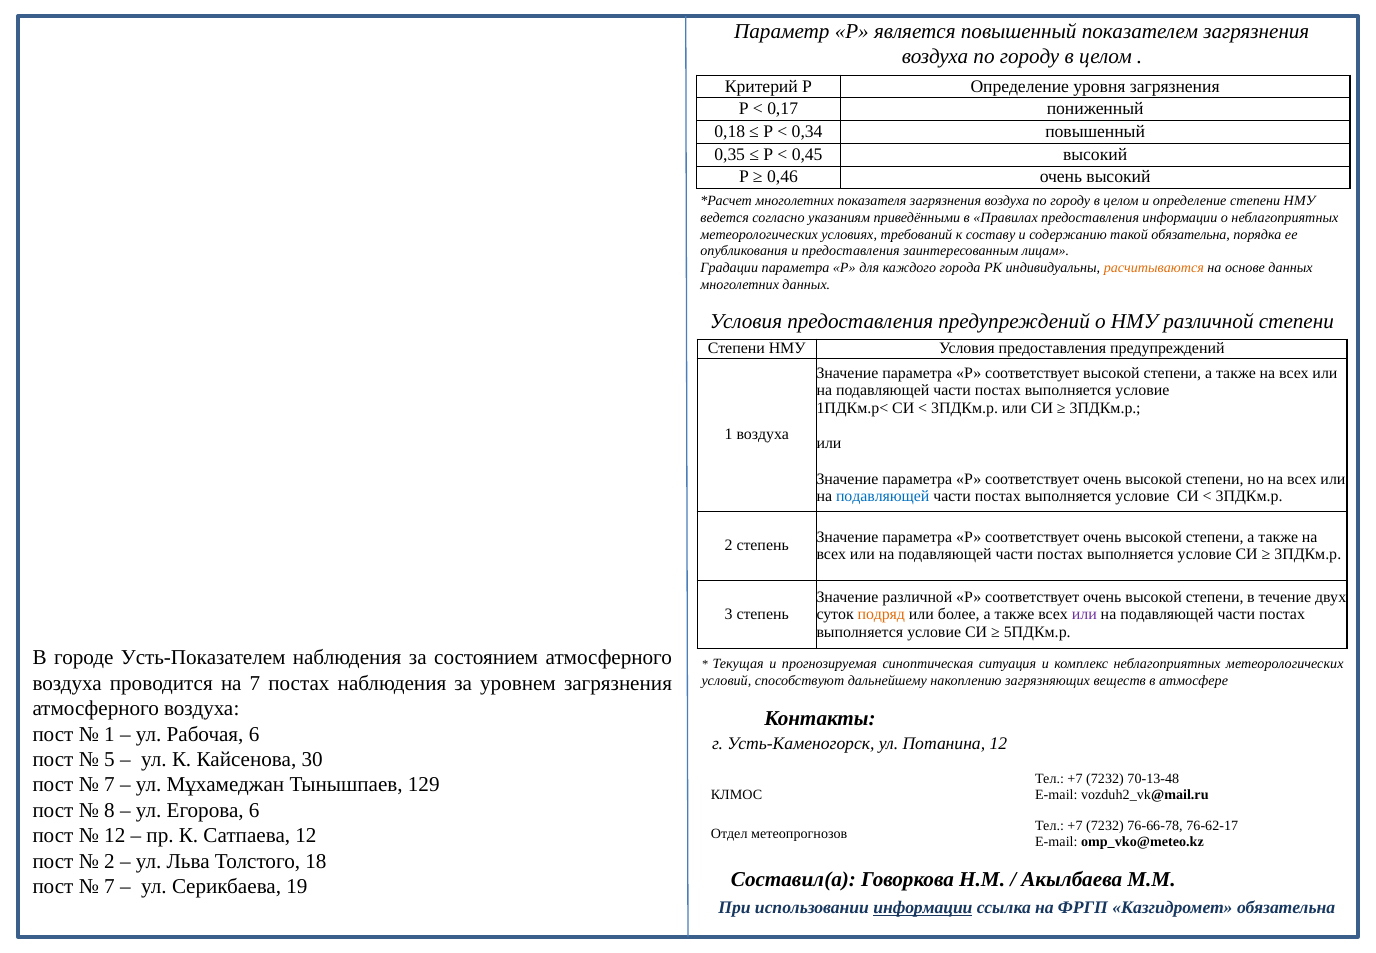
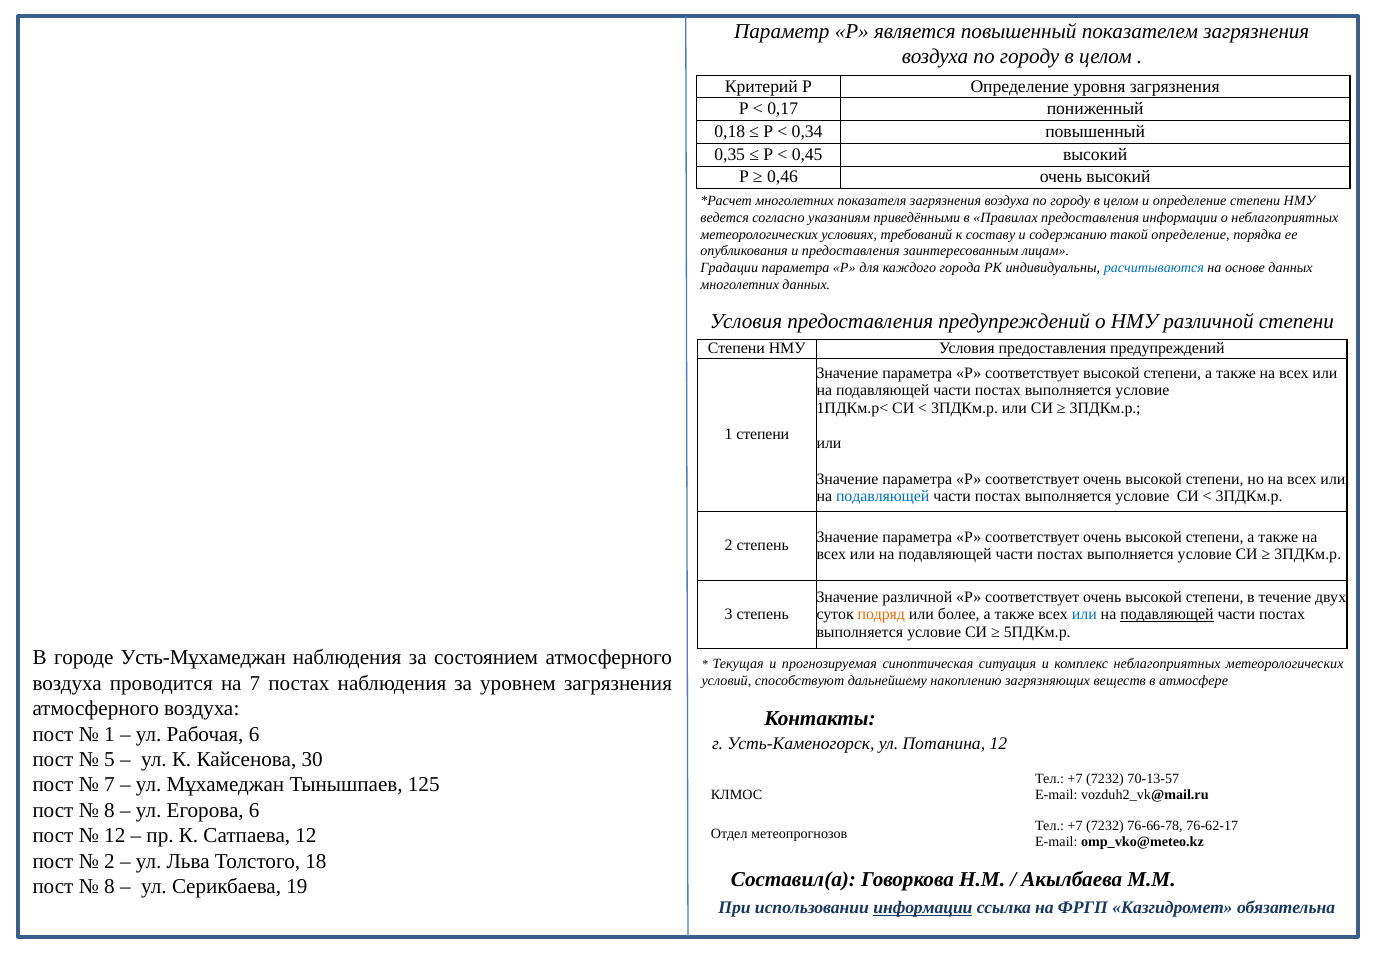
такой обязательна: обязательна -> определение
расчитываются colour: orange -> blue
1 воздуха: воздуха -> степени
или at (1084, 614) colour: purple -> blue
подавляющей at (1167, 614) underline: none -> present
Усть-Показателем: Усть-Показателем -> Усть-Мұхамеджан
70-13-48: 70-13-48 -> 70-13-57
129: 129 -> 125
7 at (109, 886): 7 -> 8
